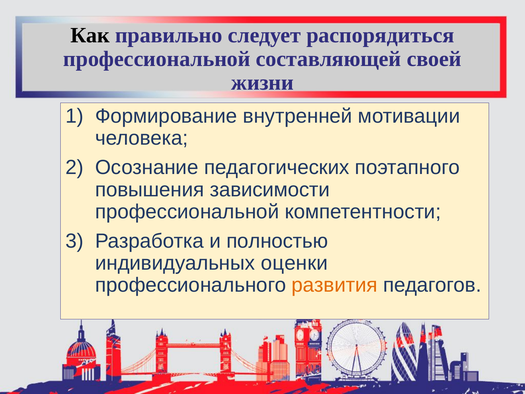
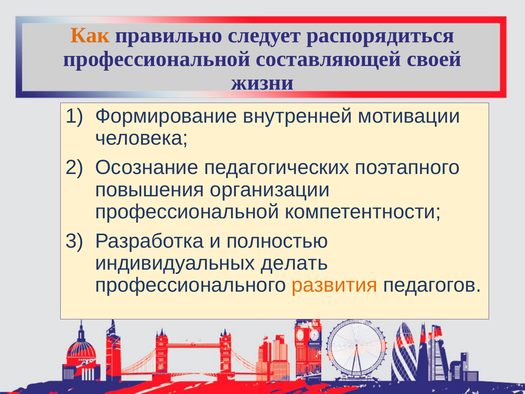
Как colour: black -> orange
зависимости: зависимости -> организации
оценки: оценки -> делать
